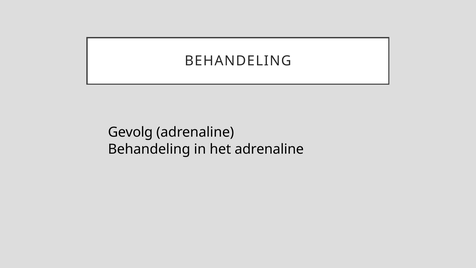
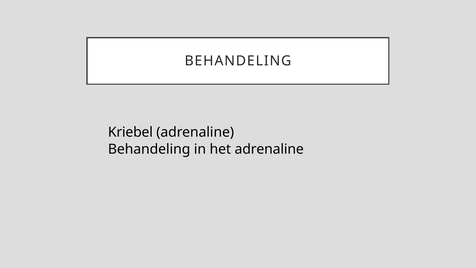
Gevolg: Gevolg -> Kriebel
